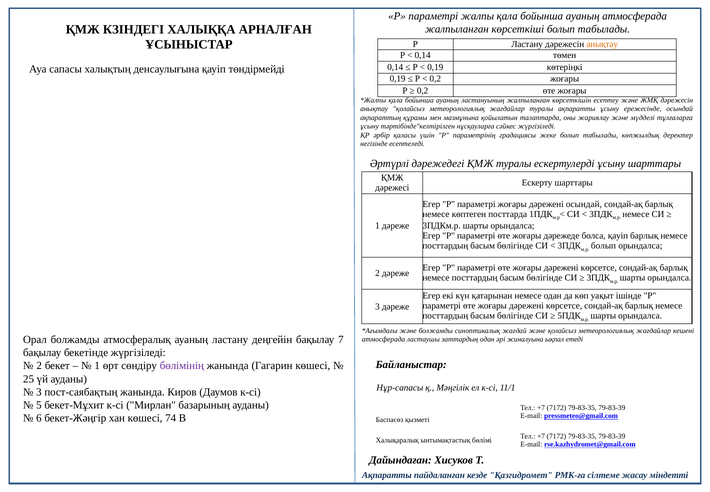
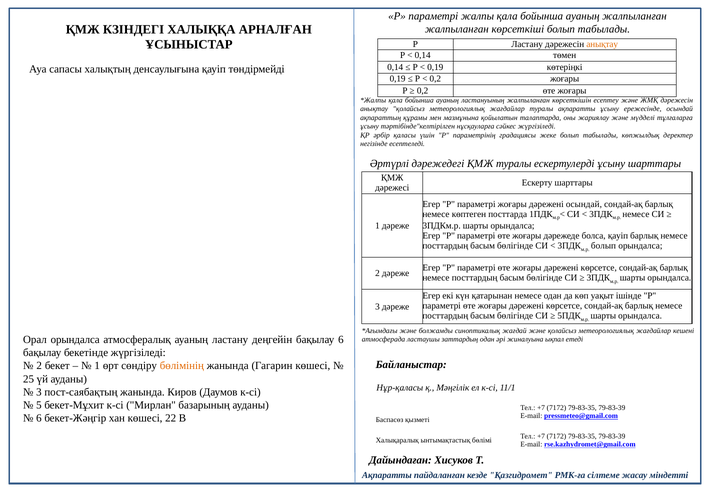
ауаның атмосферада: атмосферада -> жалпыланған
Орал болжамды: болжамды -> орындалса
бақылау 7: 7 -> 6
бөлімінің colour: purple -> orange
Нұр-сапасы: Нұр-сапасы -> Нұр-қаласы
74: 74 -> 22
